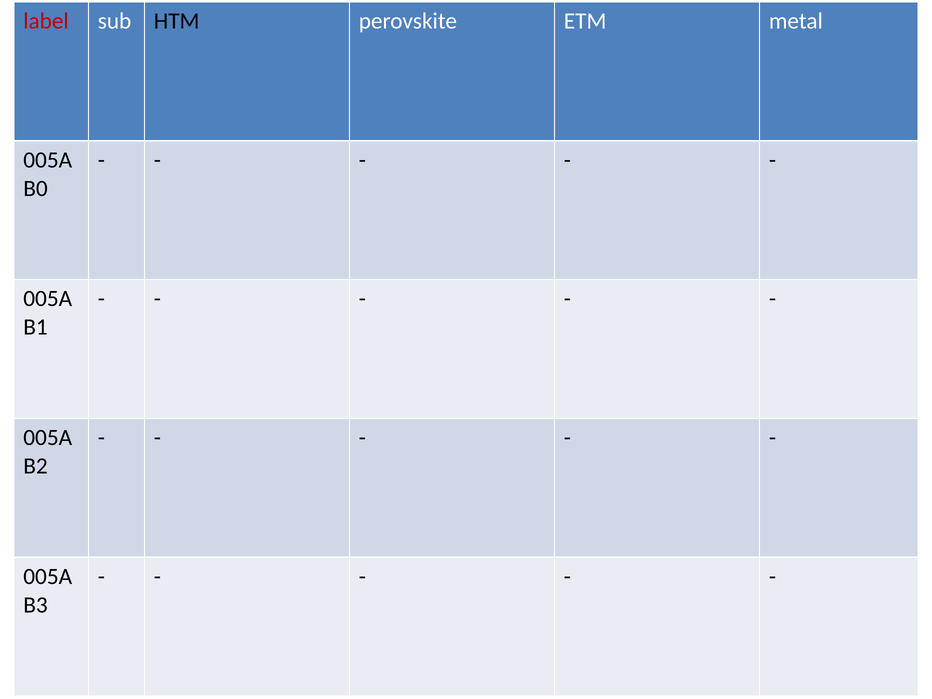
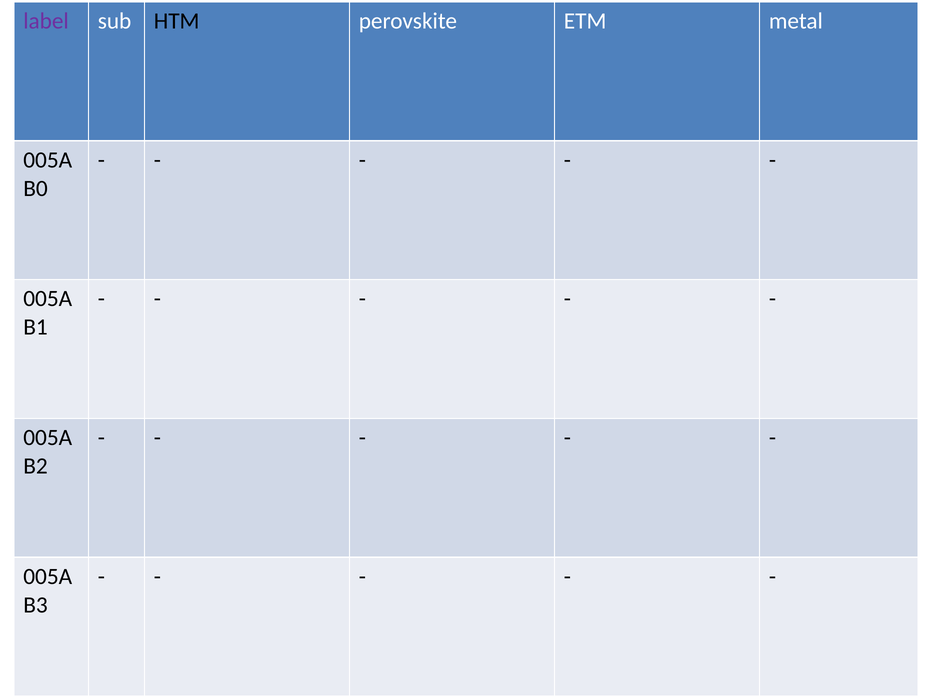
label colour: red -> purple
